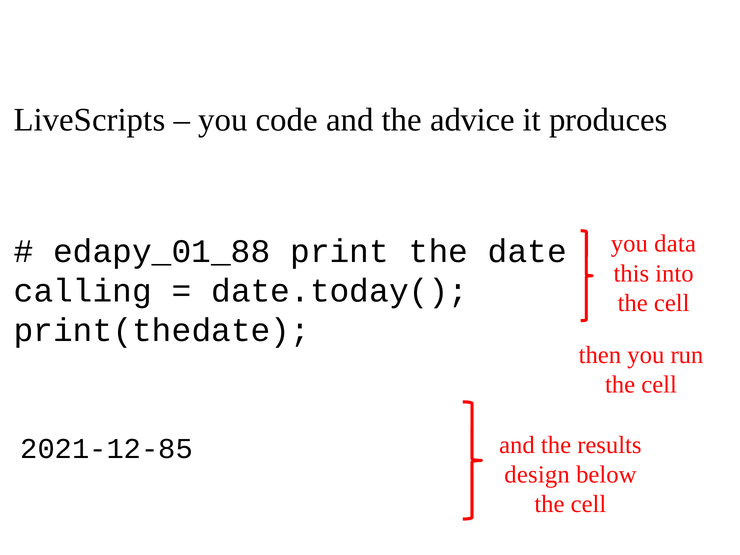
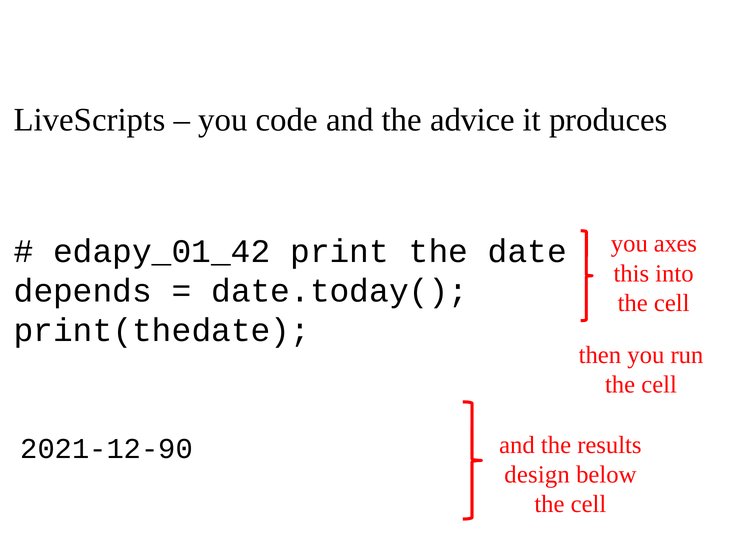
data: data -> axes
edapy_01_88: edapy_01_88 -> edapy_01_42
calling: calling -> depends
2021-12-85: 2021-12-85 -> 2021-12-90
